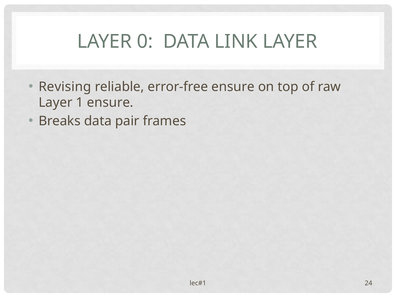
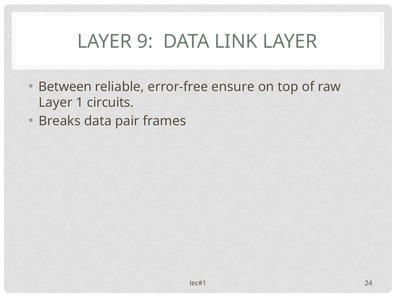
0: 0 -> 9
Revising: Revising -> Between
1 ensure: ensure -> circuits
